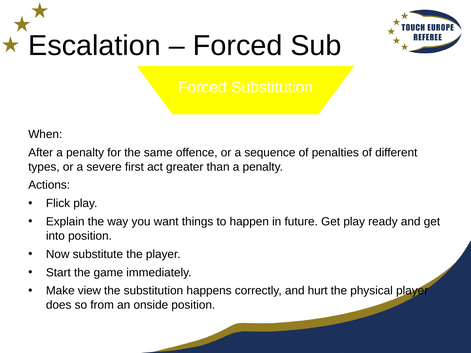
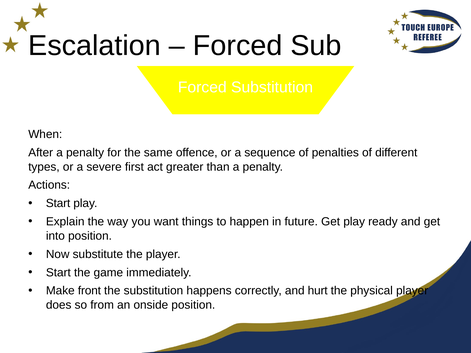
Flick at (58, 204): Flick -> Start
view: view -> front
